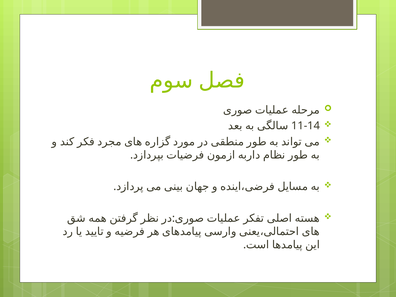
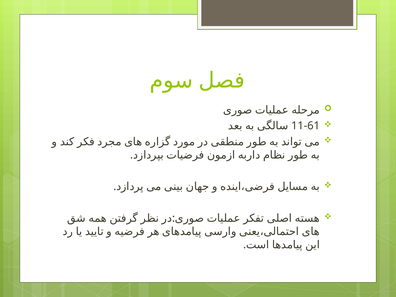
11-14: 11-14 -> 11-61
